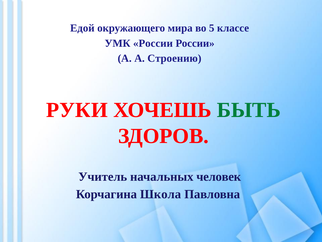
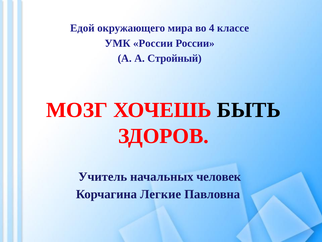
5: 5 -> 4
Строению: Строению -> Стройный
РУКИ: РУКИ -> МОЗГ
БЫТЬ colour: green -> black
Школа: Школа -> Легкие
